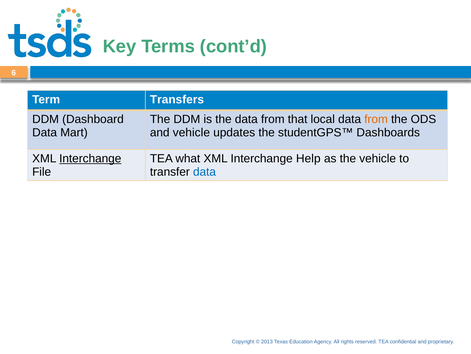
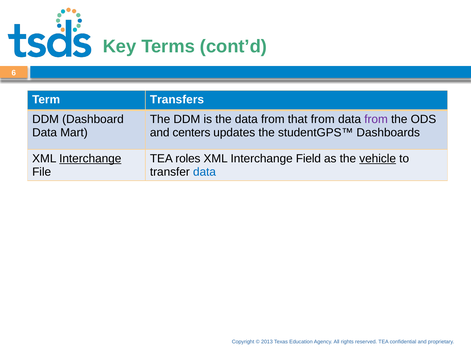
that local: local -> from
from at (376, 119) colour: orange -> purple
and vehicle: vehicle -> centers
what: what -> roles
Help: Help -> Field
vehicle at (378, 158) underline: none -> present
